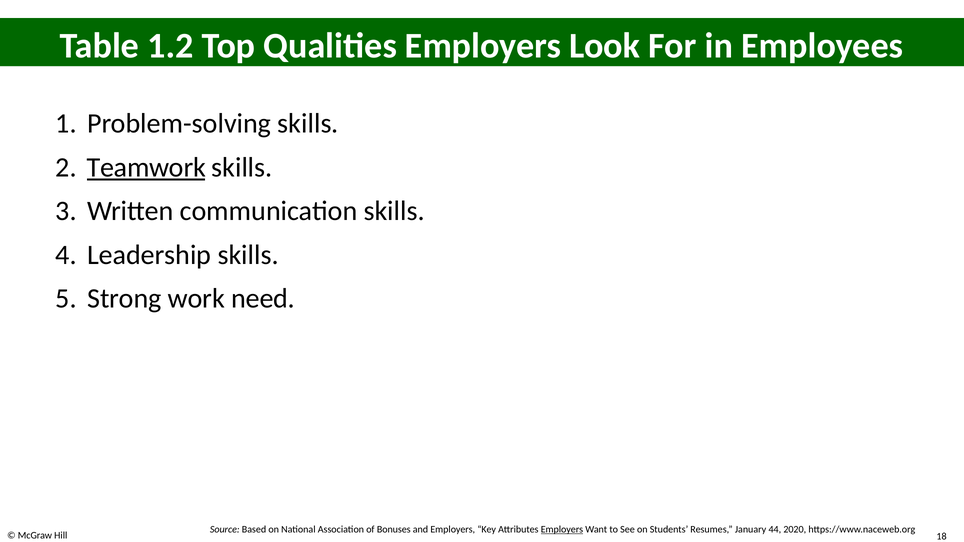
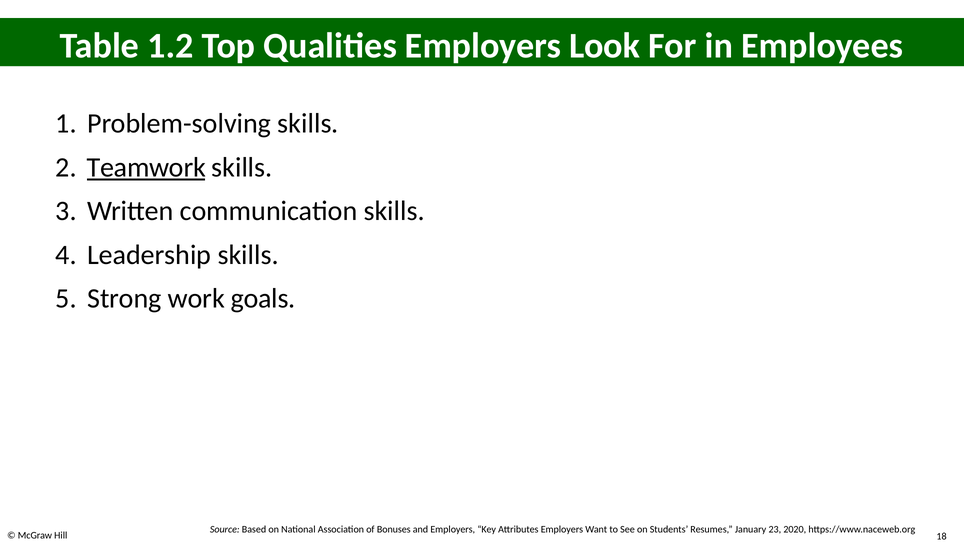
need: need -> goals
Employers at (562, 530) underline: present -> none
44: 44 -> 23
